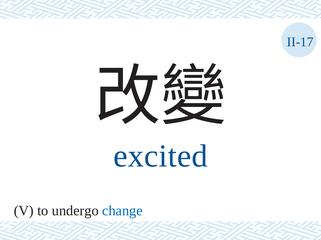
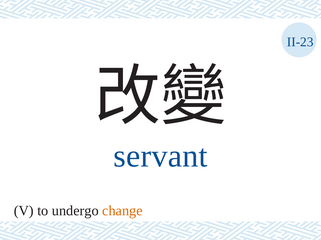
II-17: II-17 -> II-23
excited: excited -> servant
change colour: blue -> orange
